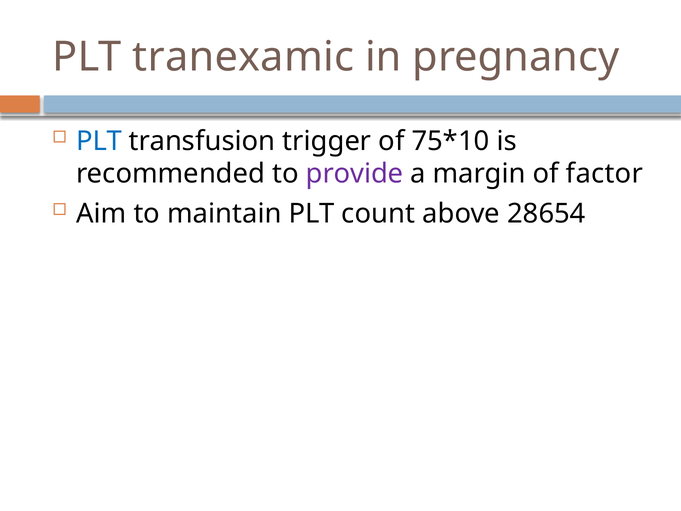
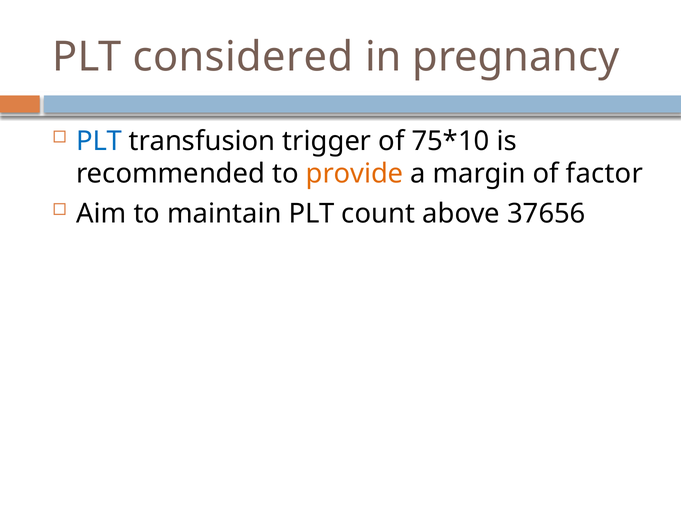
tranexamic: tranexamic -> considered
provide colour: purple -> orange
28654: 28654 -> 37656
